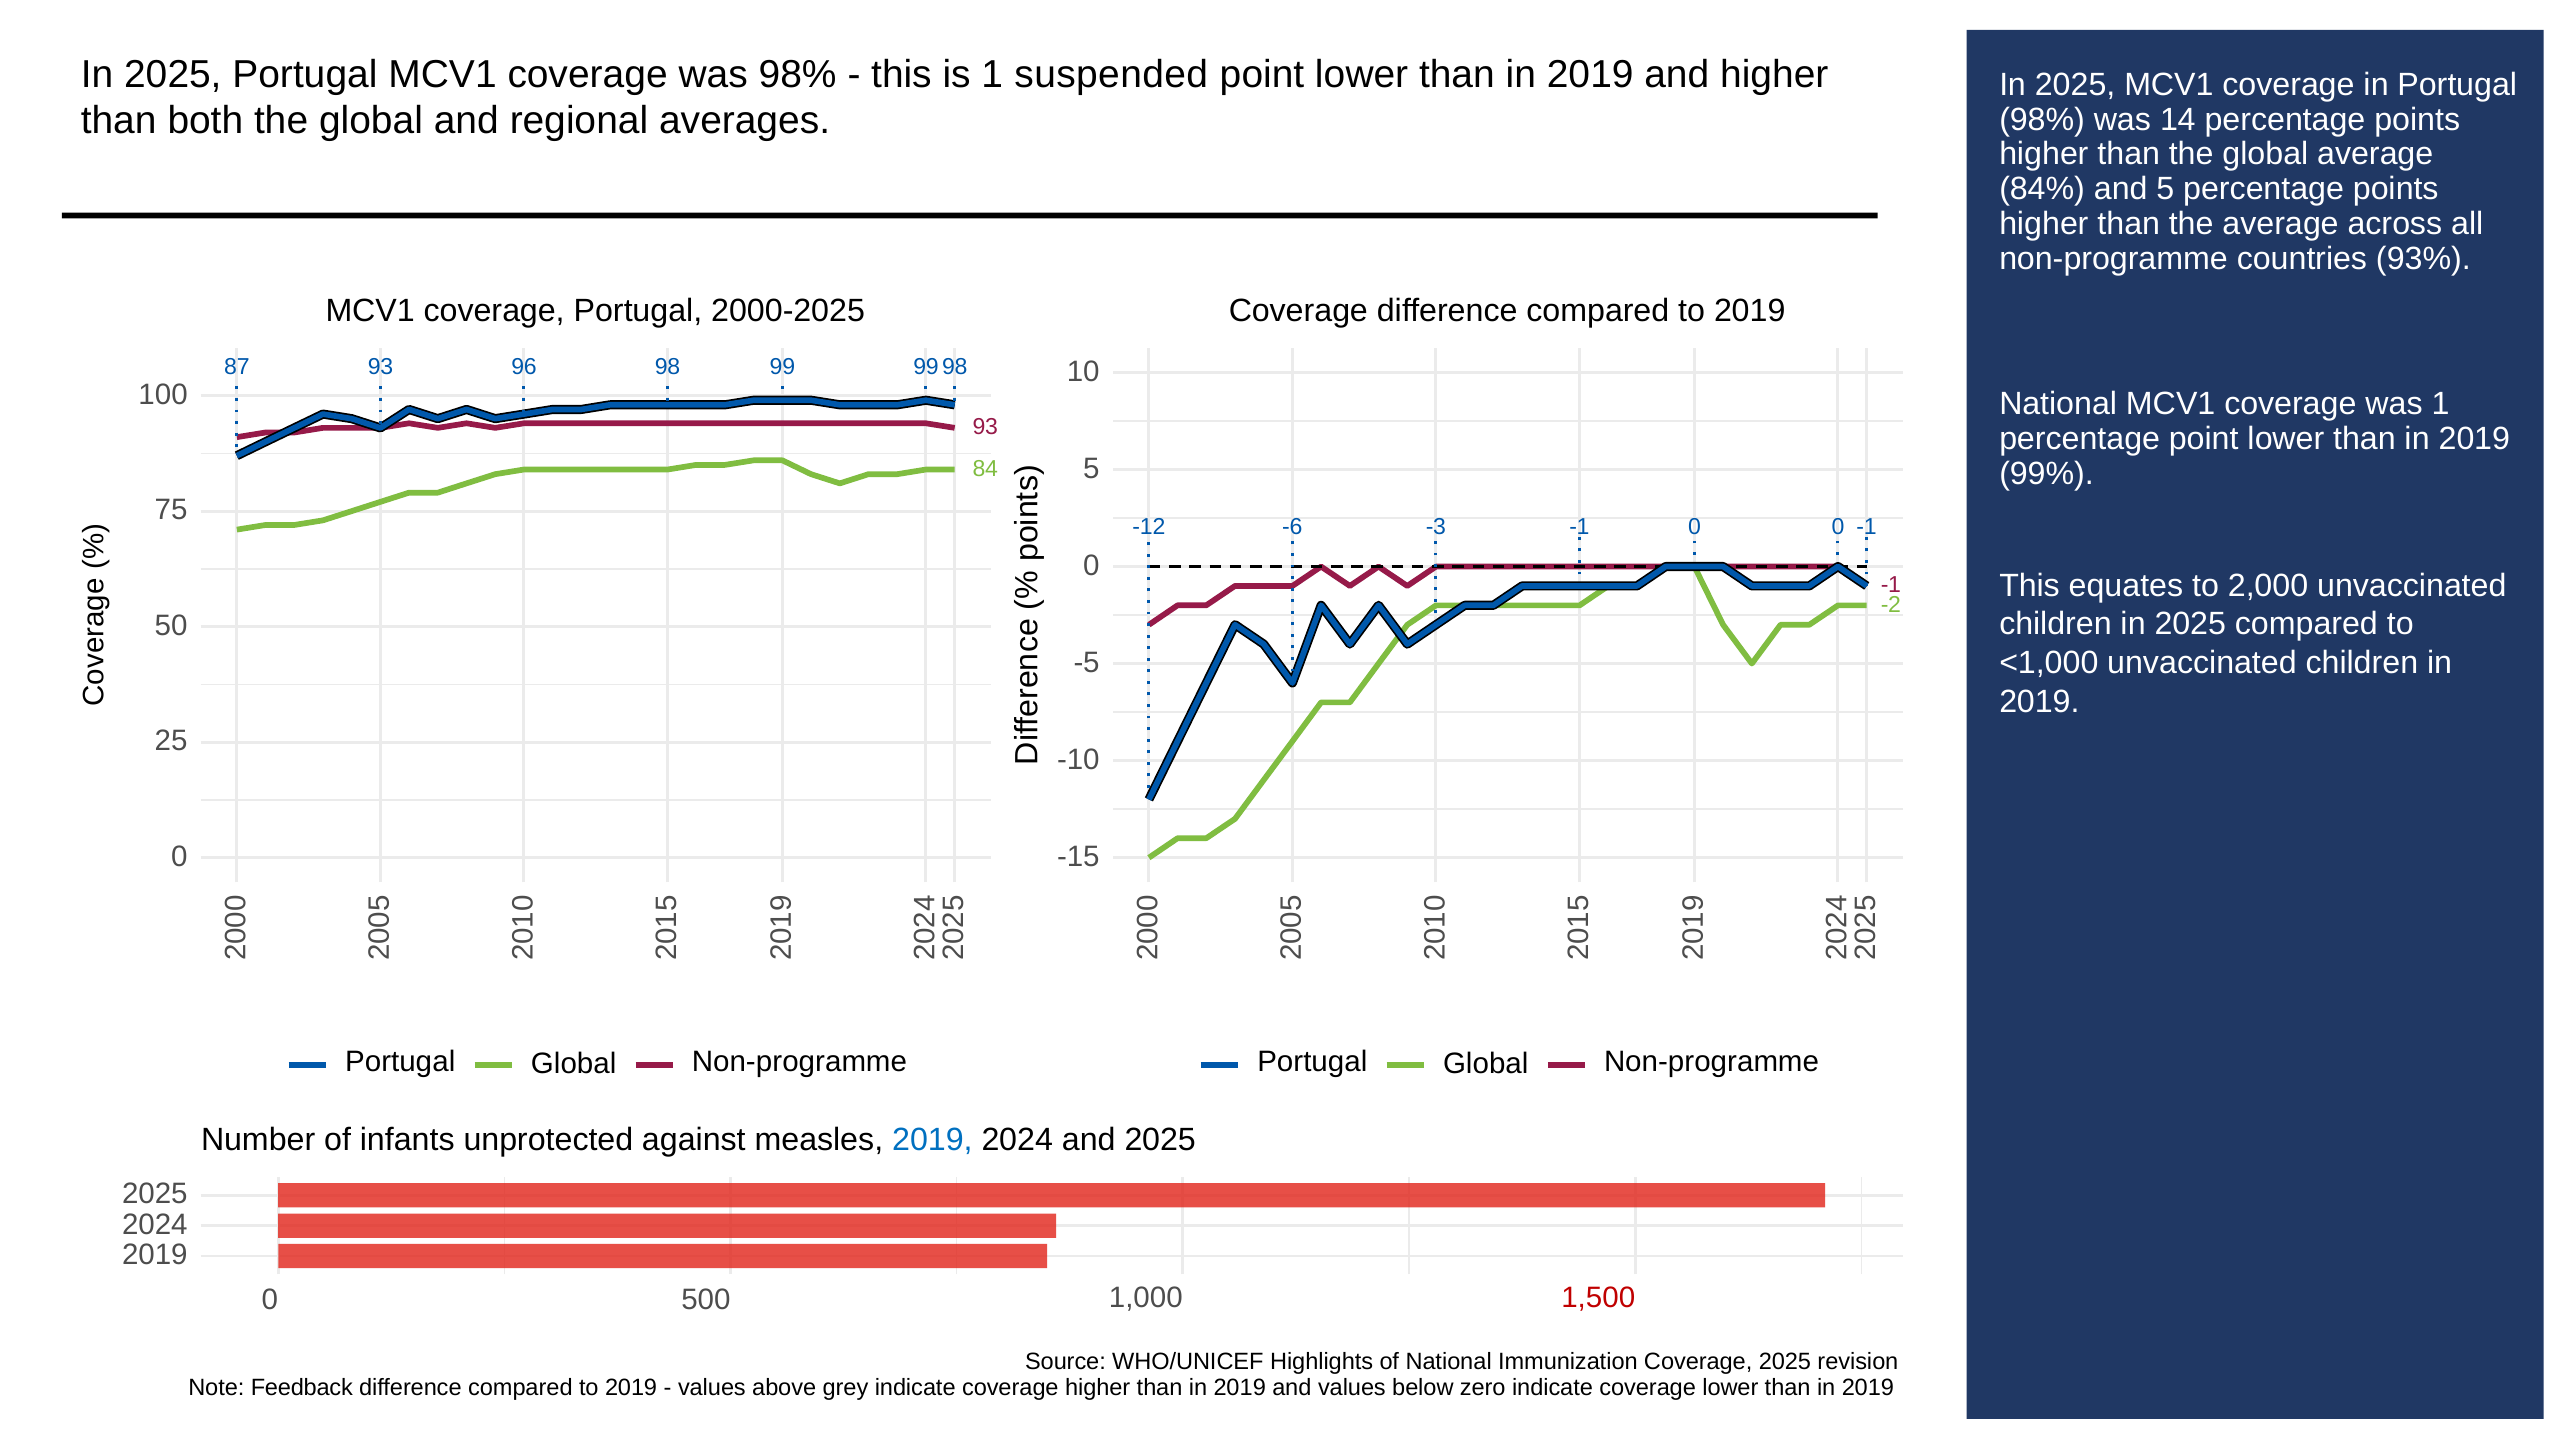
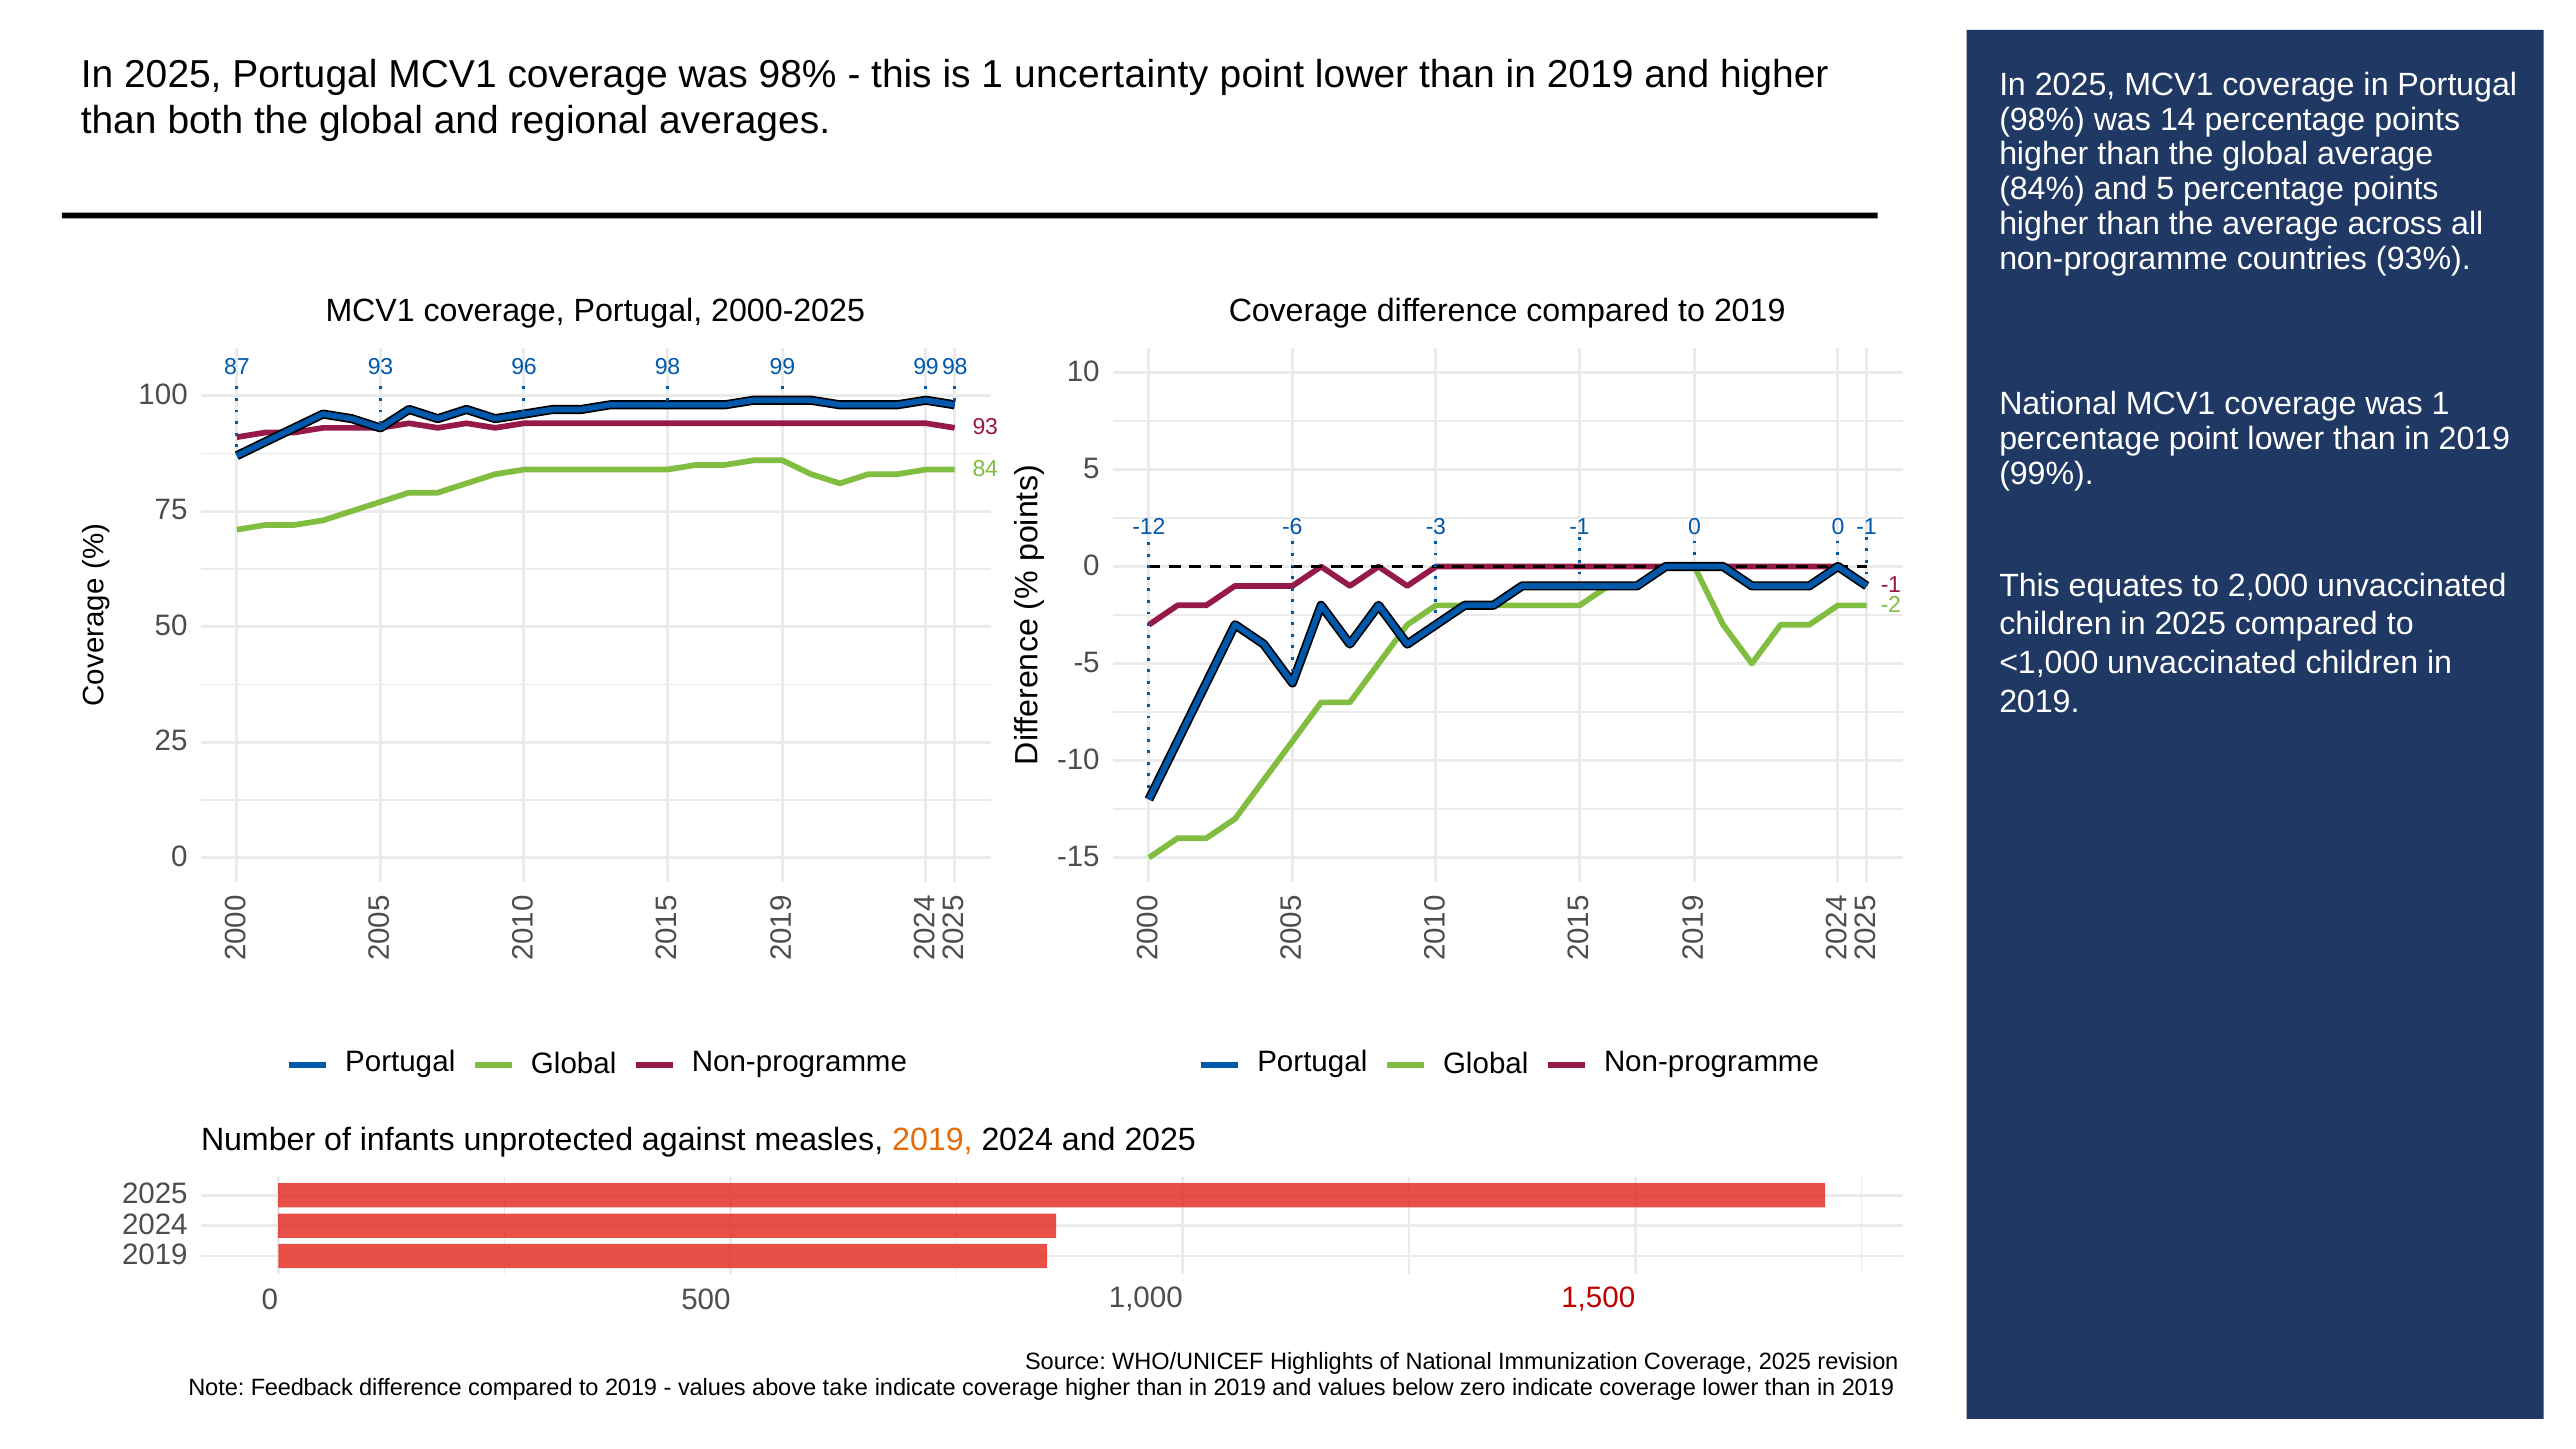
suspended: suspended -> uncertainty
2019 at (932, 1140) colour: blue -> orange
grey: grey -> take
